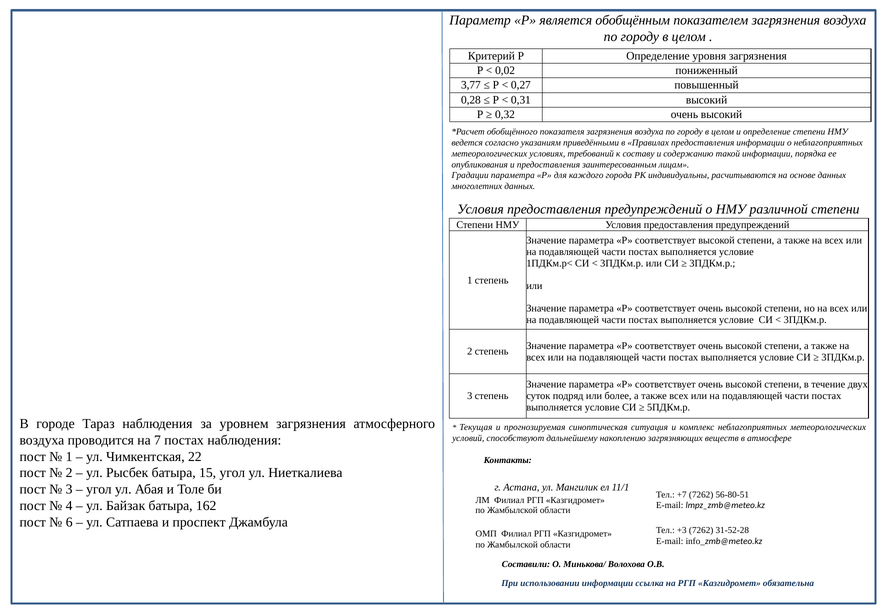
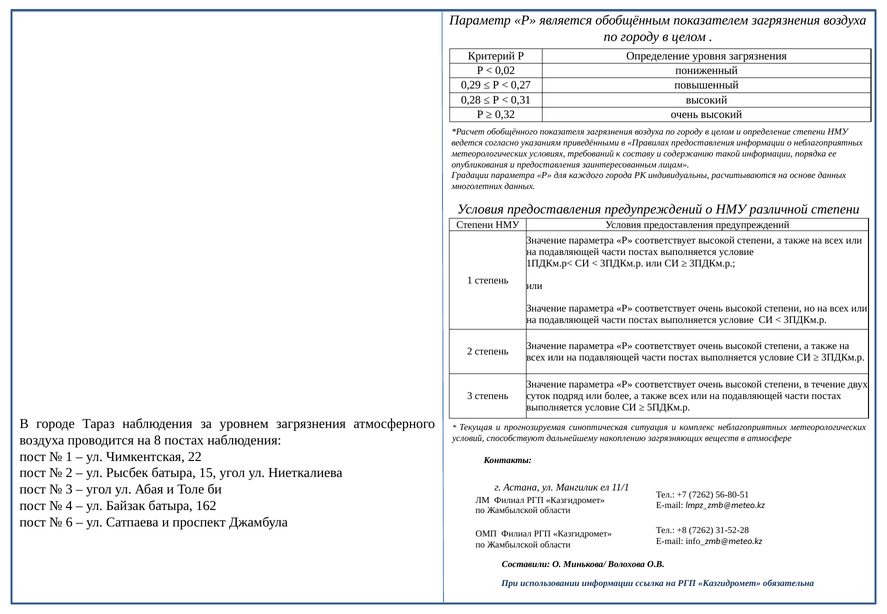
3,77: 3,77 -> 0,29
7: 7 -> 8
+3: +3 -> +8
